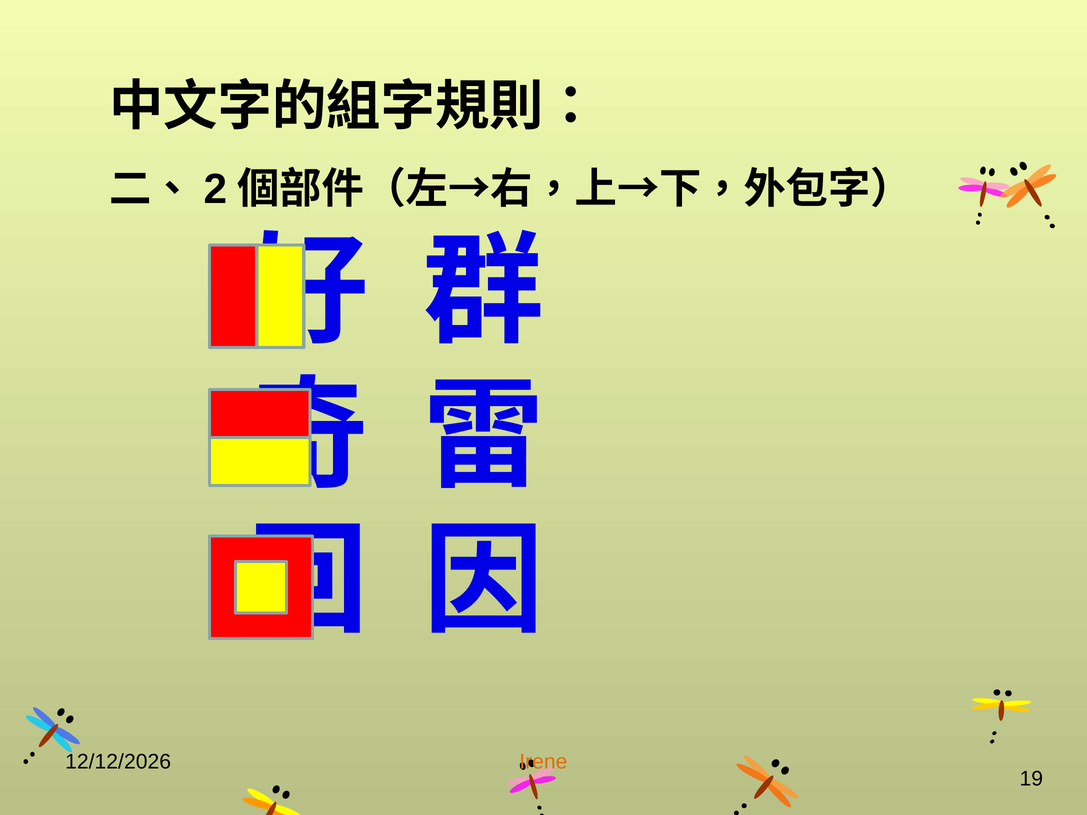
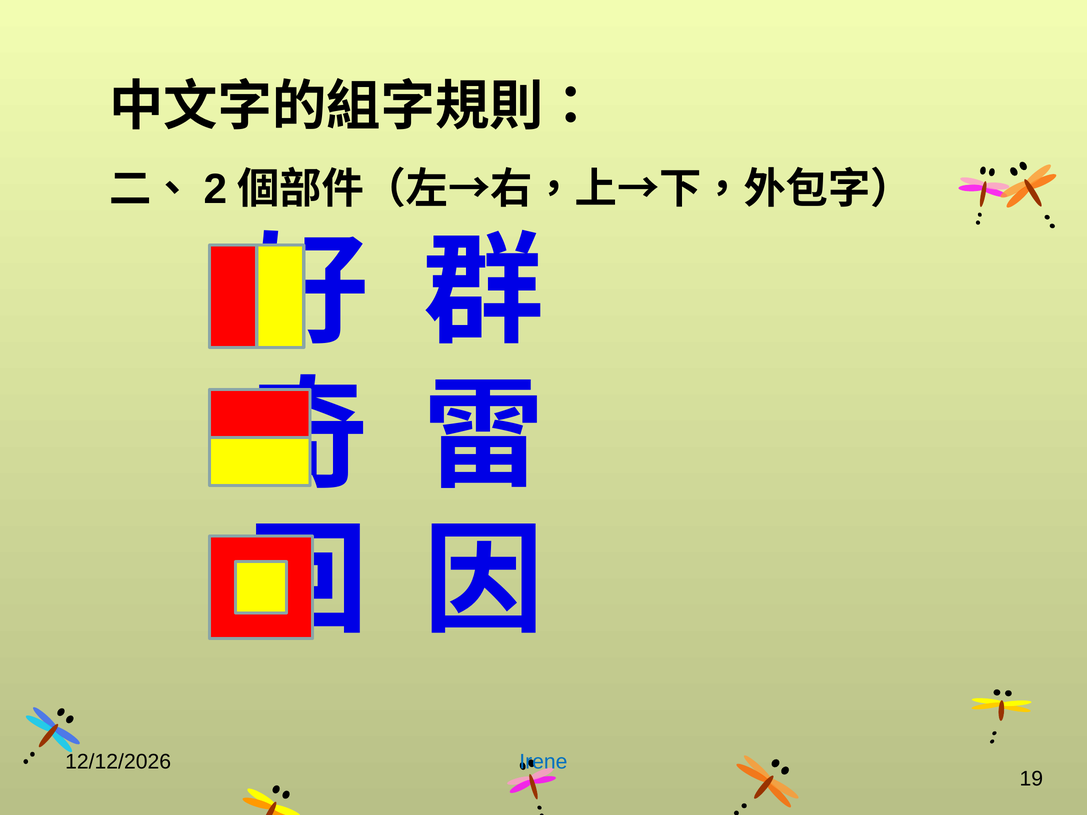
Irene colour: orange -> blue
